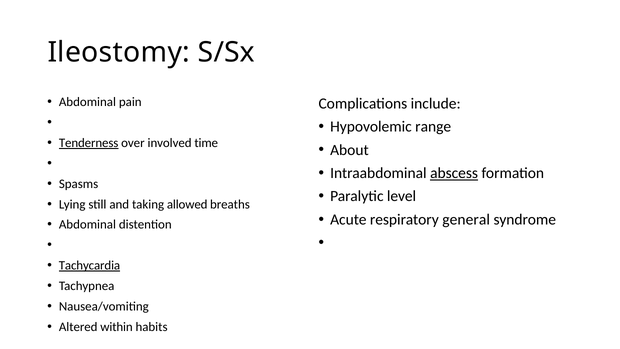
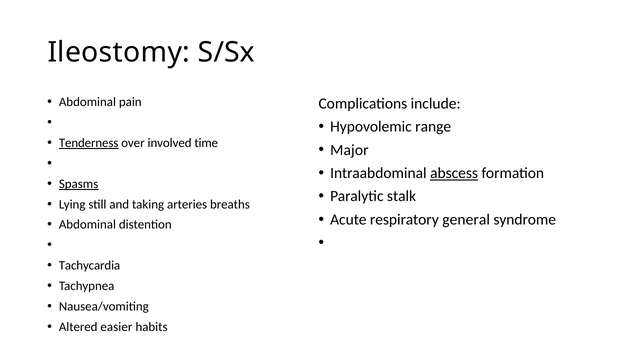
About: About -> Major
Spasms underline: none -> present
level: level -> stalk
allowed: allowed -> arteries
Tachycardia underline: present -> none
within: within -> easier
